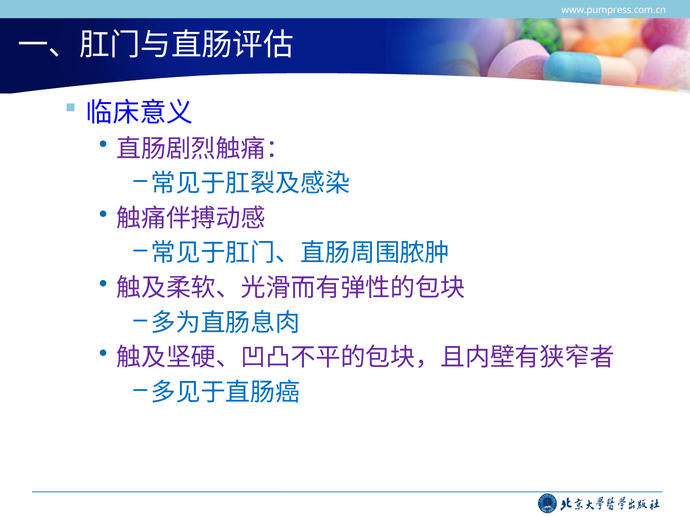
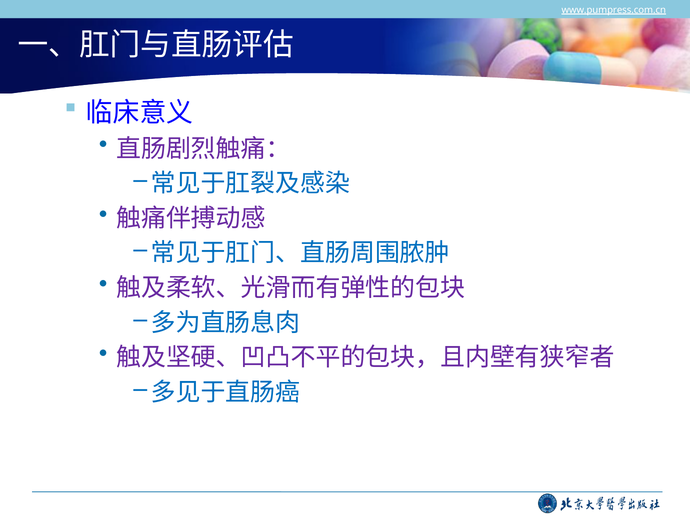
www.pumpress.com.cn underline: none -> present
